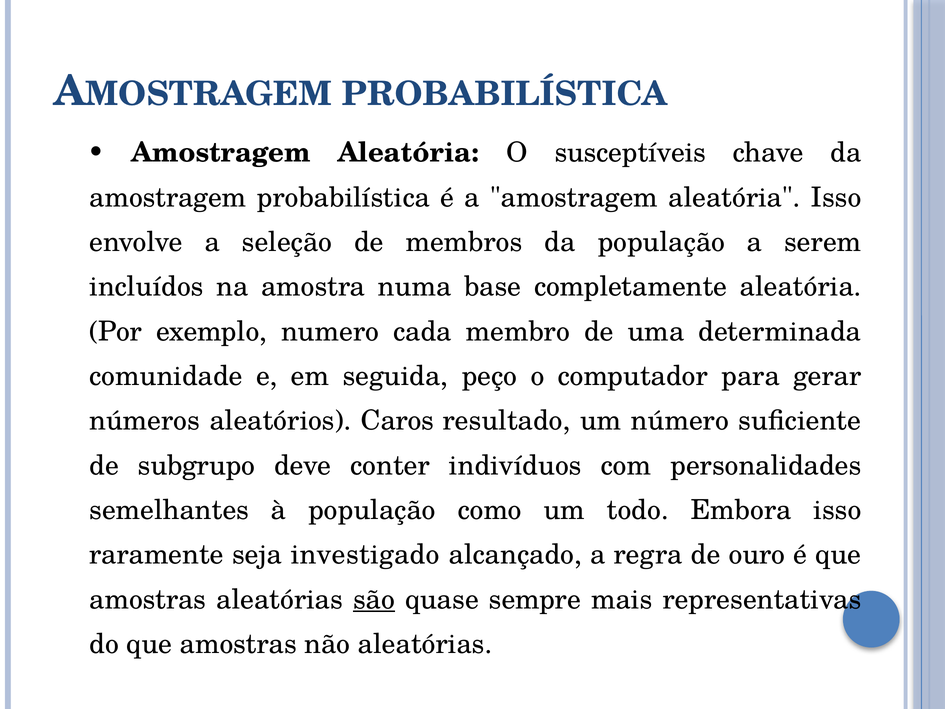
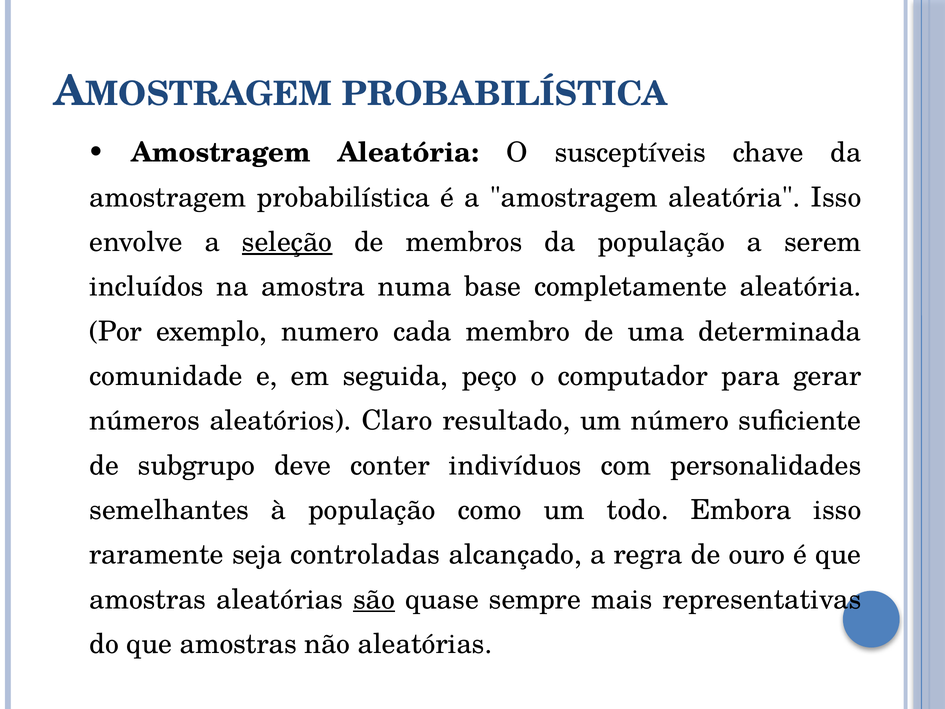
seleção underline: none -> present
Caros: Caros -> Claro
investigado: investigado -> controladas
